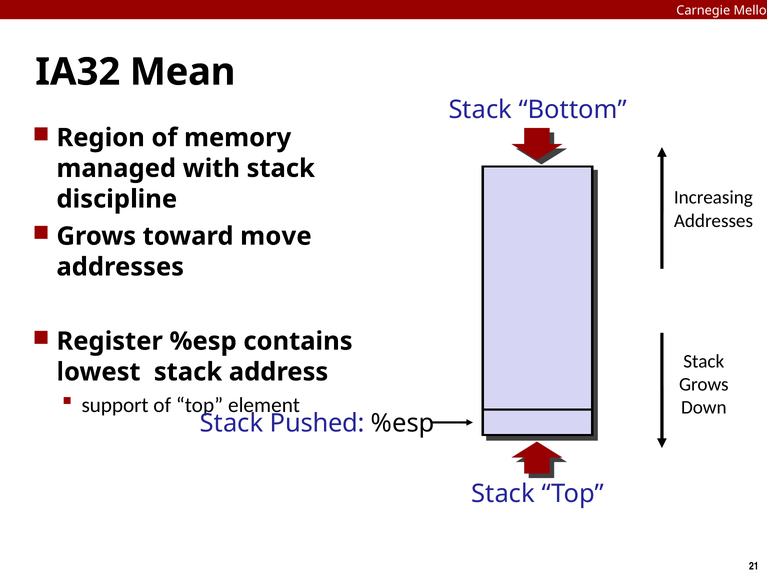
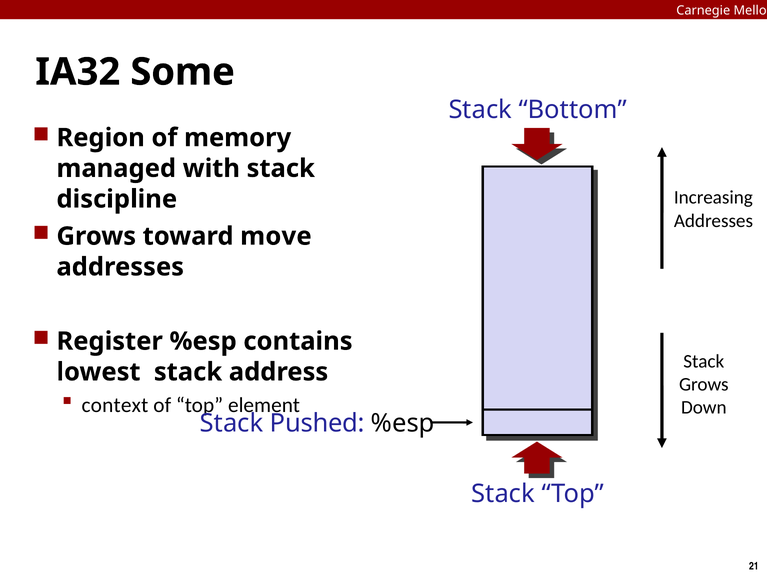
Mean: Mean -> Some
support: support -> context
